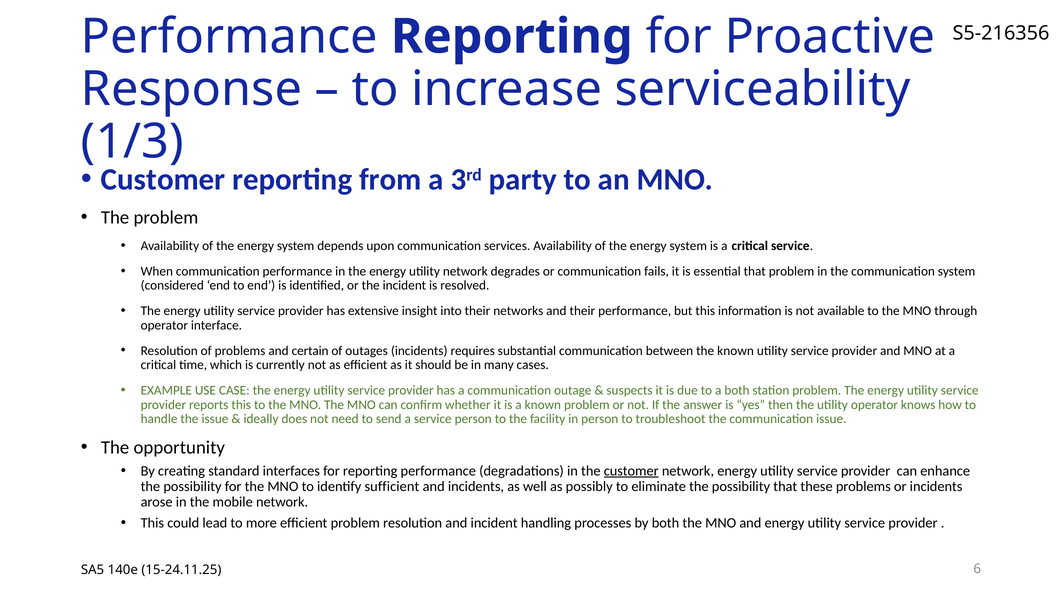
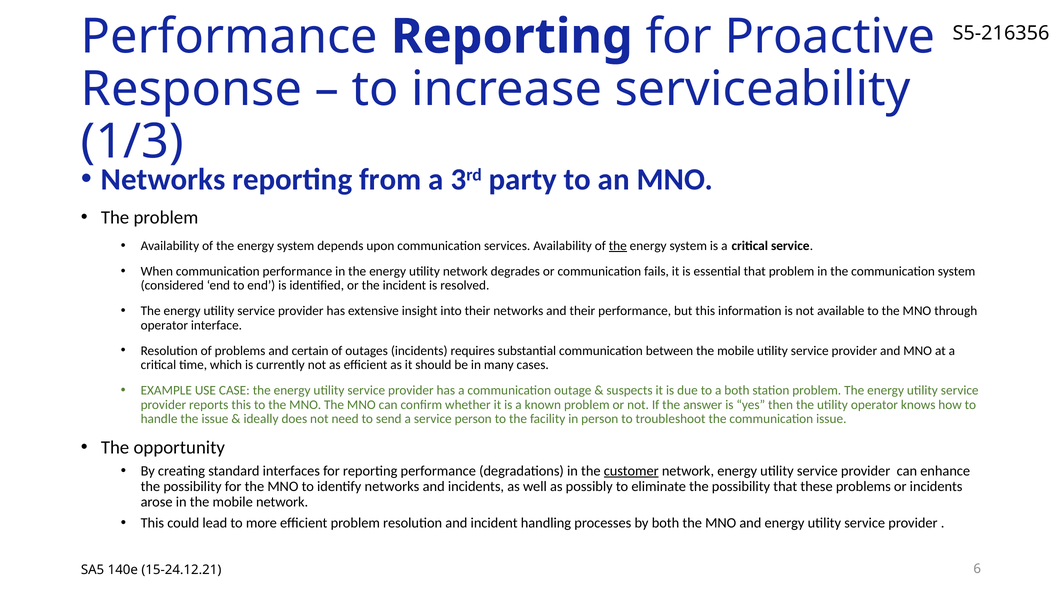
Customer at (163, 180): Customer -> Networks
the at (618, 246) underline: none -> present
between the known: known -> mobile
identify sufficient: sufficient -> networks
15-24.11.25: 15-24.11.25 -> 15-24.12.21
